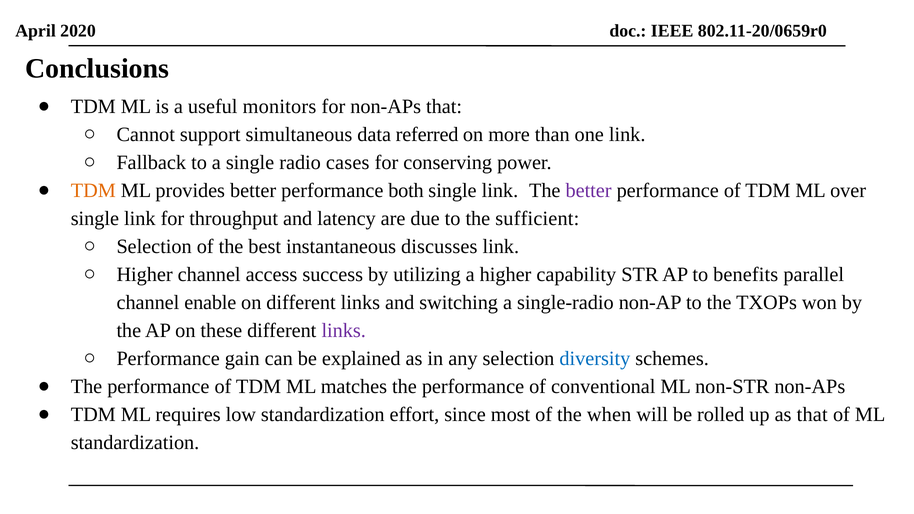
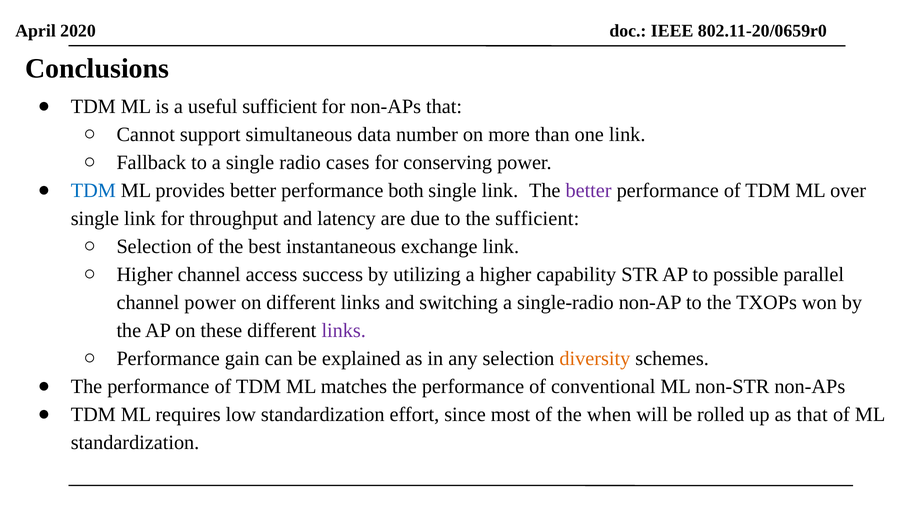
useful monitors: monitors -> sufficient
referred: referred -> number
TDM at (93, 191) colour: orange -> blue
discusses: discusses -> exchange
benefits: benefits -> possible
channel enable: enable -> power
diversity colour: blue -> orange
